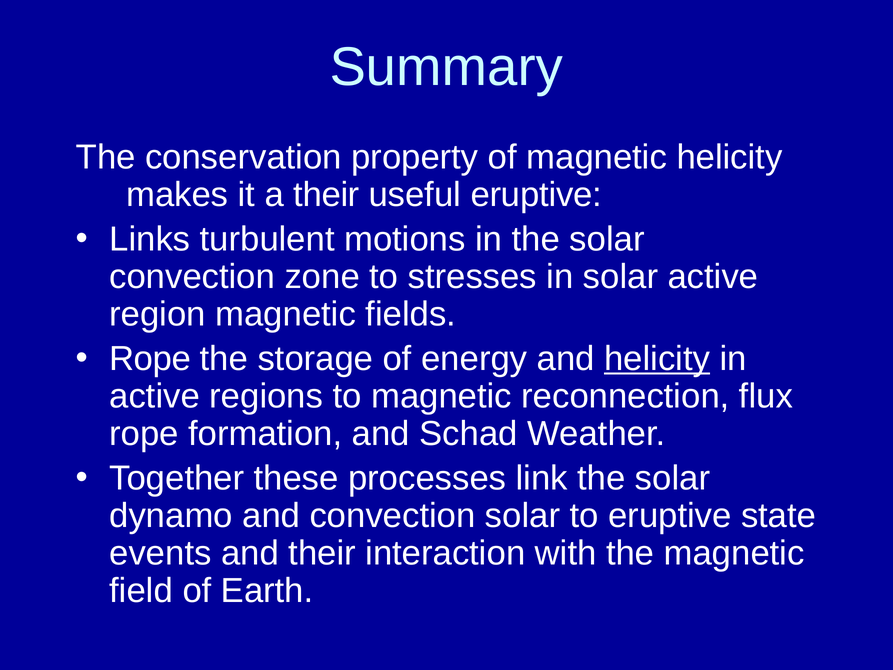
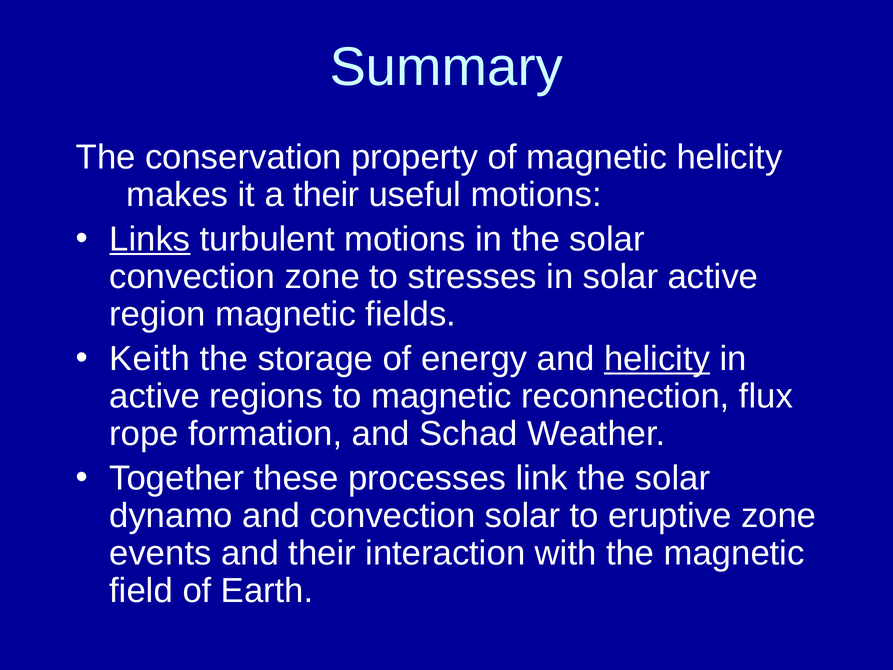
useful eruptive: eruptive -> motions
Links underline: none -> present
Rope at (150, 358): Rope -> Keith
eruptive state: state -> zone
